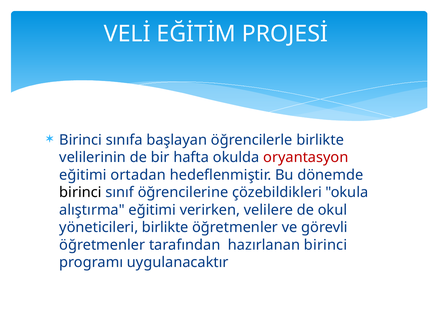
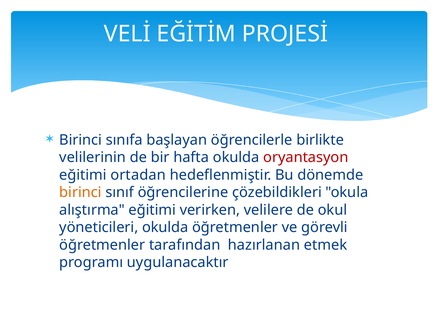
birinci at (80, 193) colour: black -> orange
yöneticileri birlikte: birlikte -> okulda
hazırlanan birinci: birinci -> etmek
